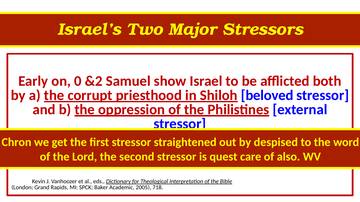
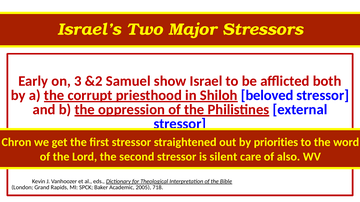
0: 0 -> 3
despised: despised -> priorities
quest: quest -> silent
